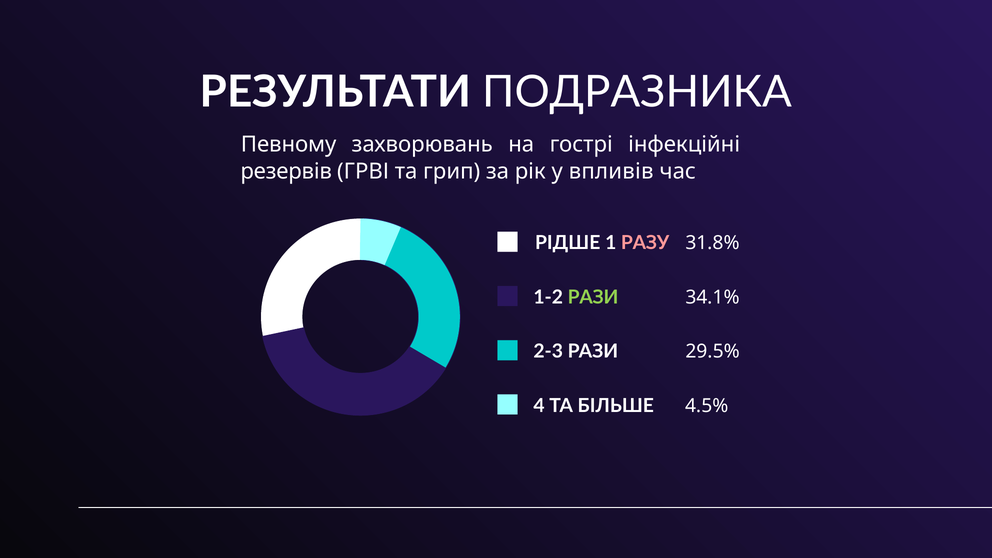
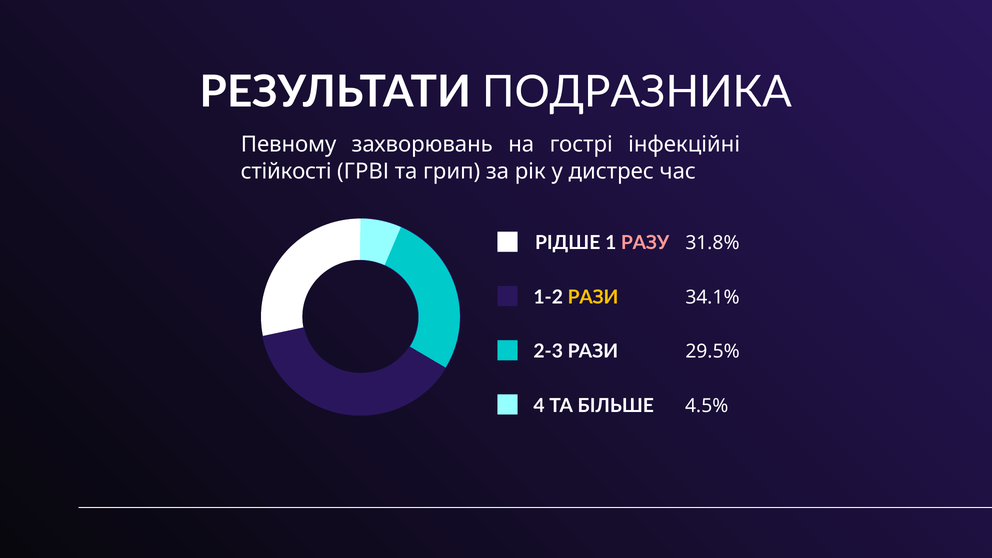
резервів: резервів -> стійкості
впливів: впливів -> дистрес
РАЗИ at (593, 297) colour: light green -> yellow
